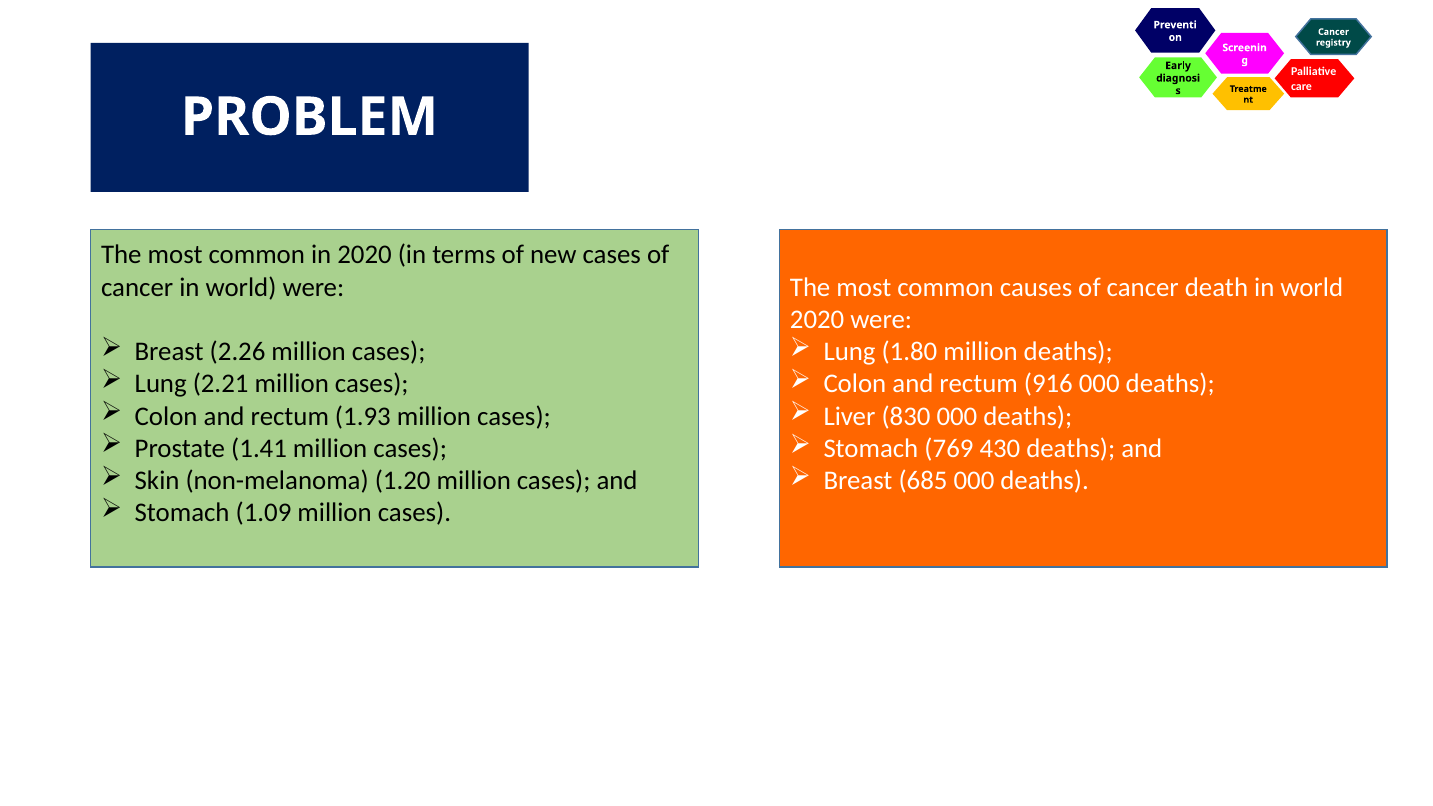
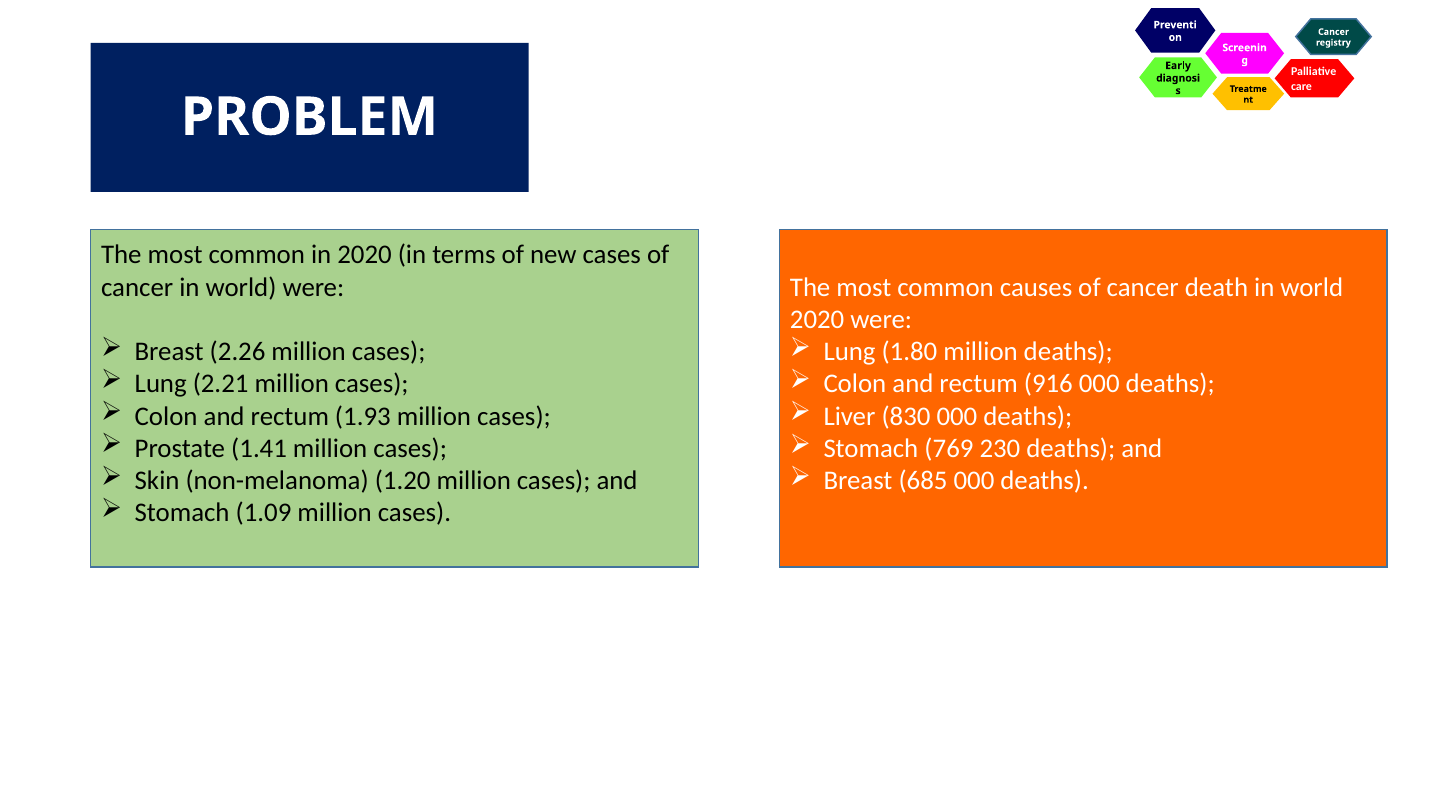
430: 430 -> 230
